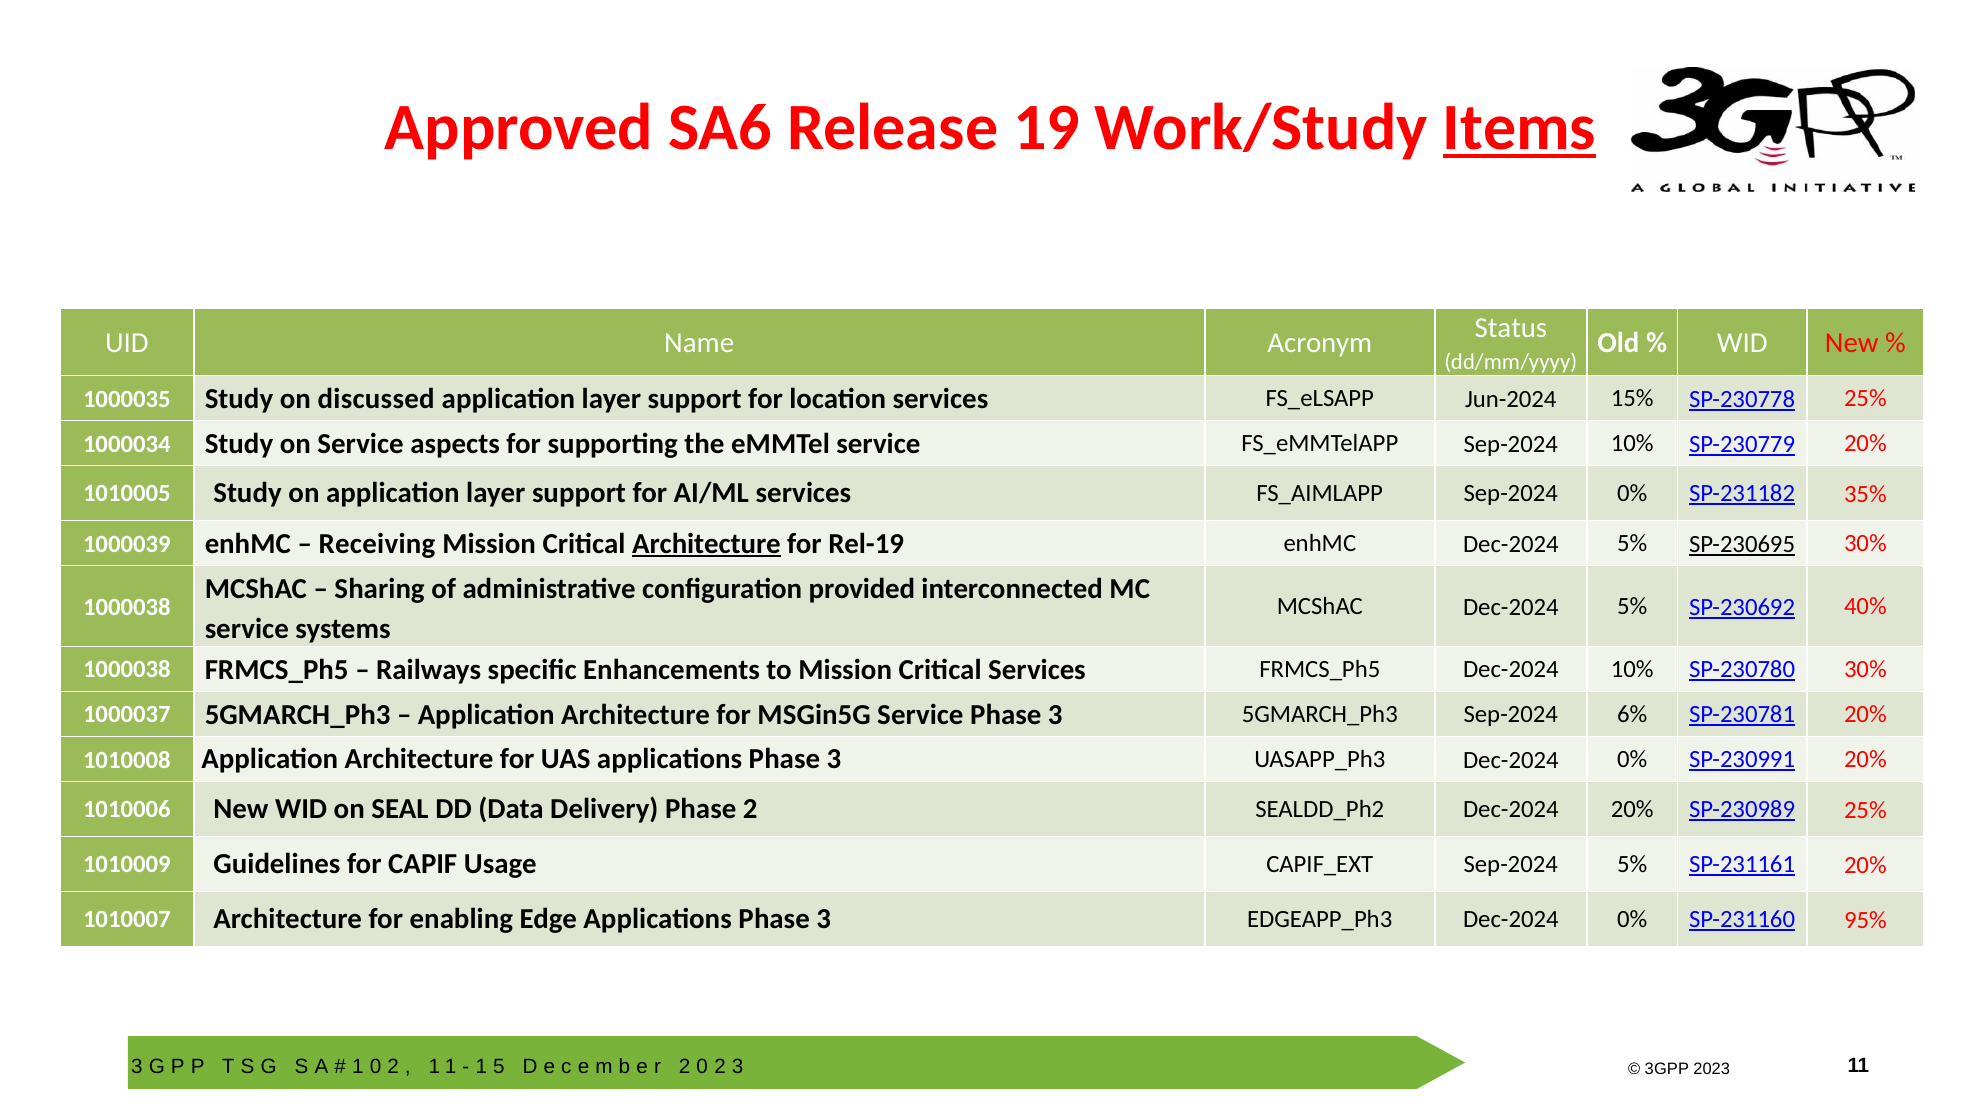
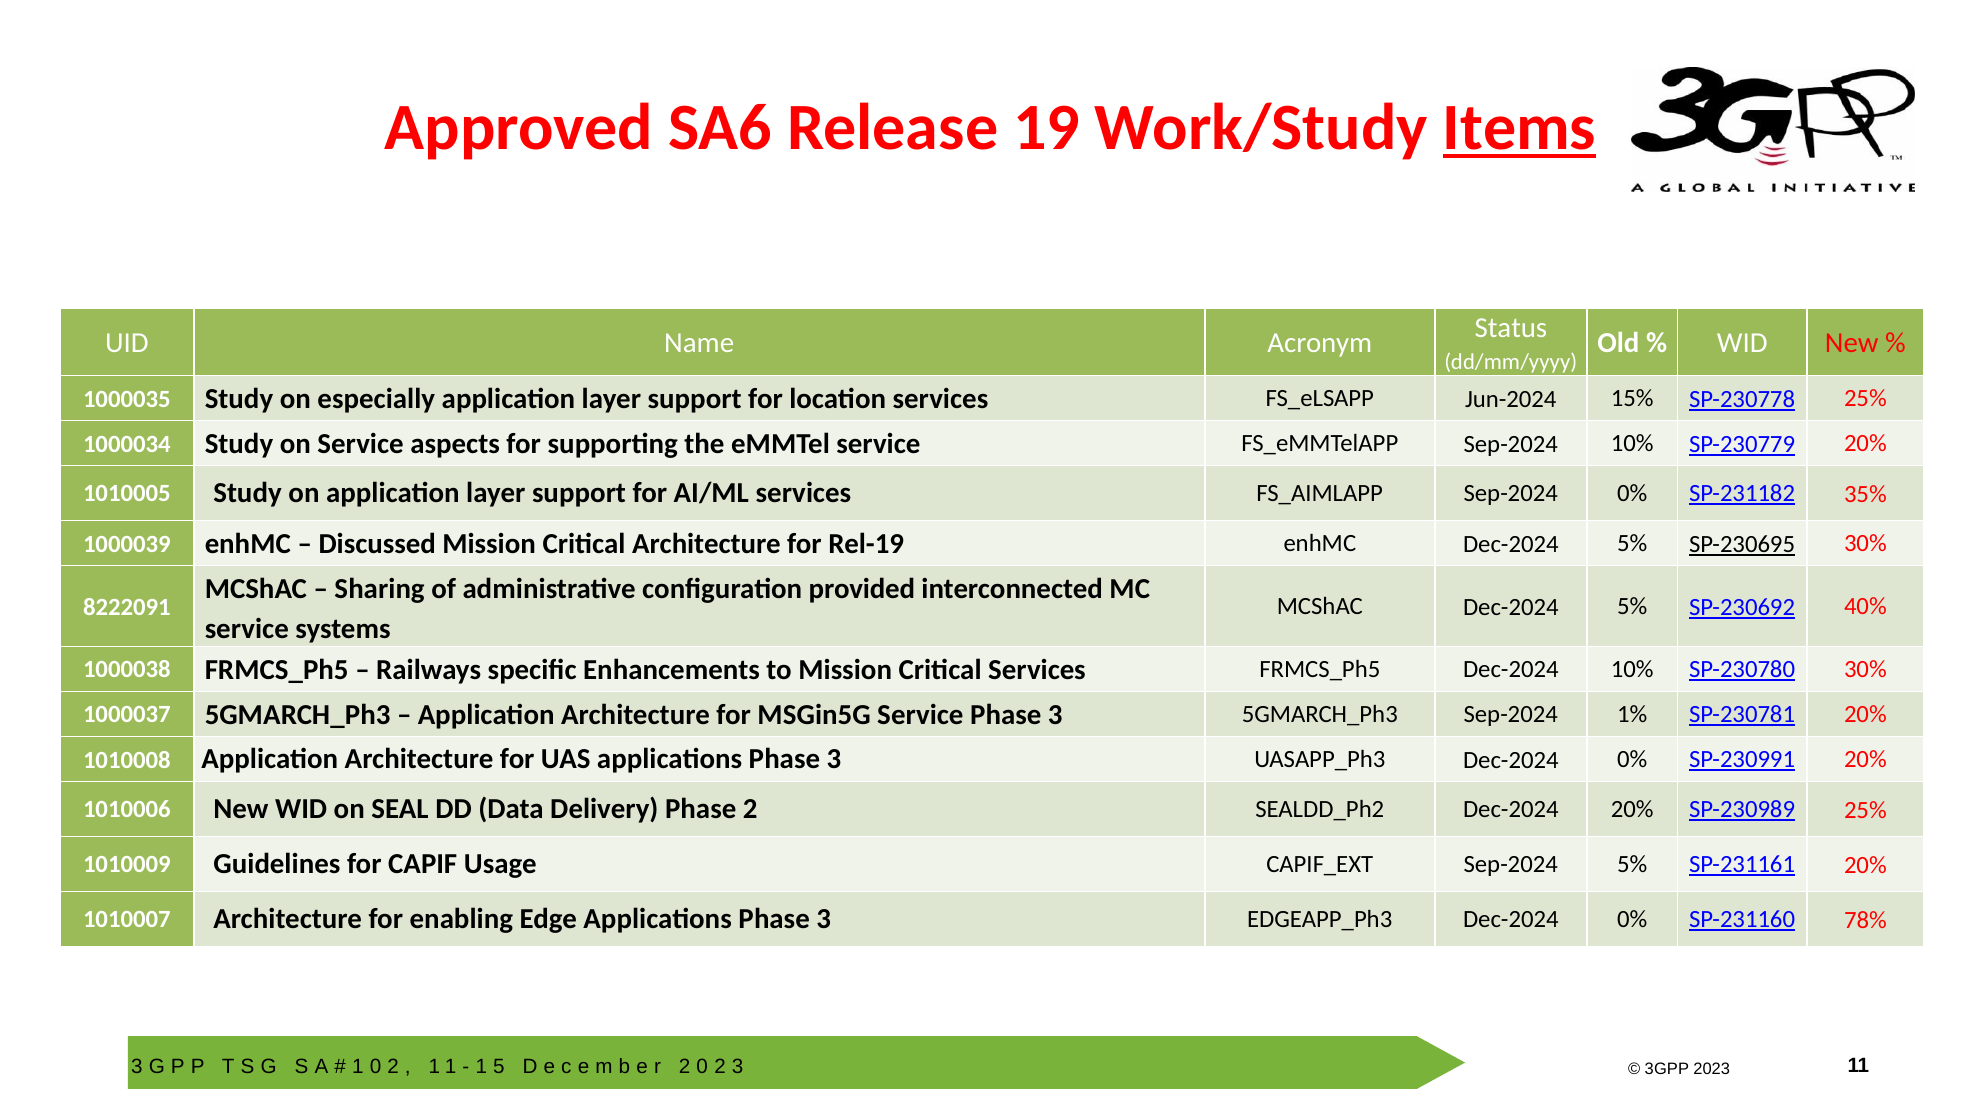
discussed: discussed -> especially
Receiving: Receiving -> Discussed
Architecture at (706, 544) underline: present -> none
1000038 at (127, 607): 1000038 -> 8222091
6%: 6% -> 1%
95%: 95% -> 78%
